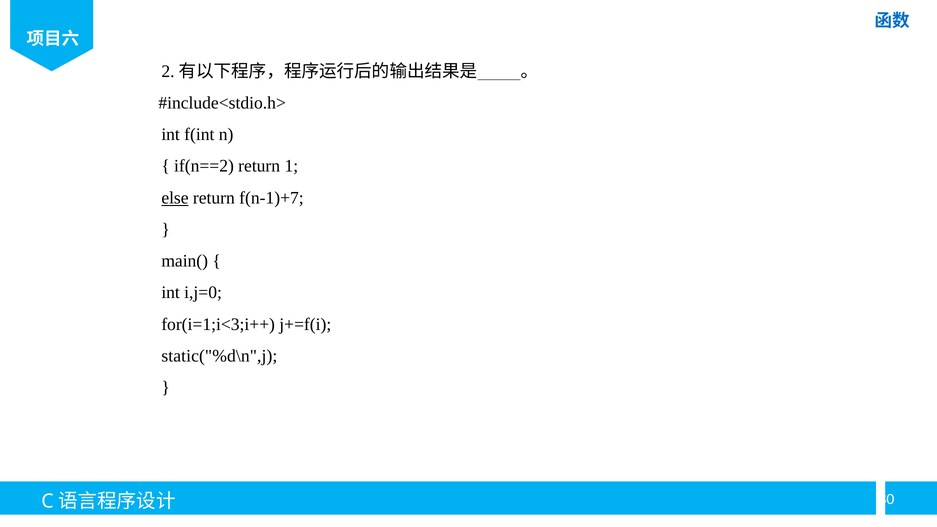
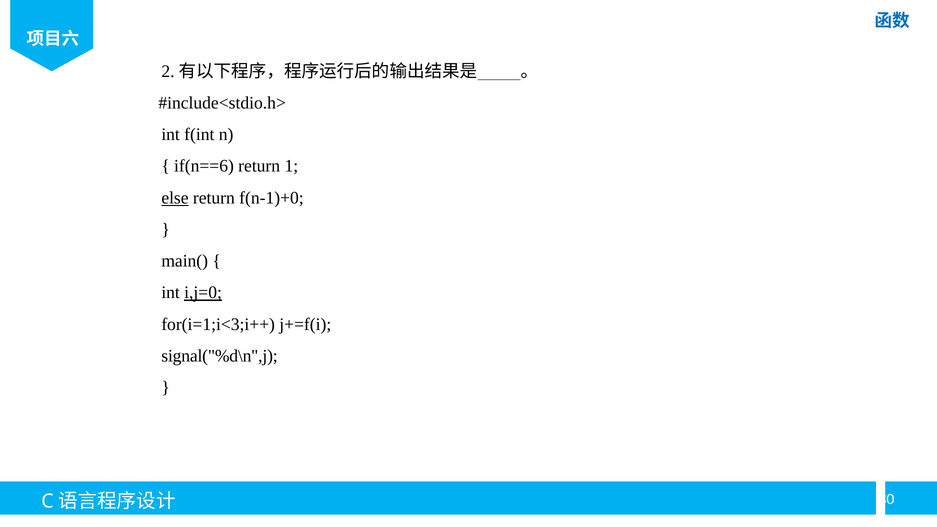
if(n==2: if(n==2 -> if(n==6
f(n-1)+7: f(n-1)+7 -> f(n-1)+0
i,j=0 underline: none -> present
static("%d\n",j: static("%d\n",j -> signal("%d\n",j
